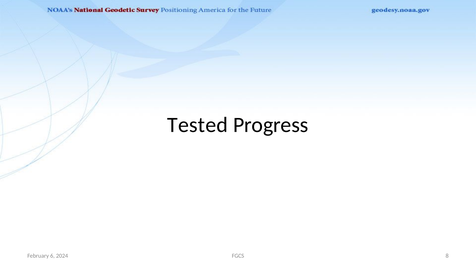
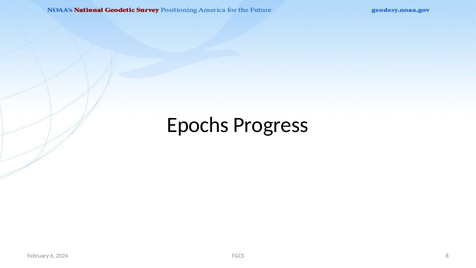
Tested: Tested -> Epochs
